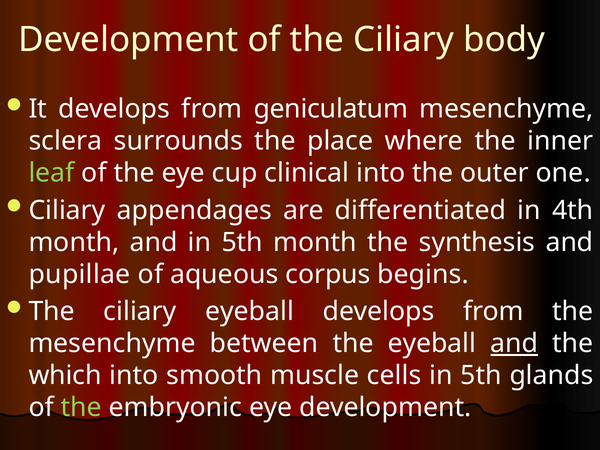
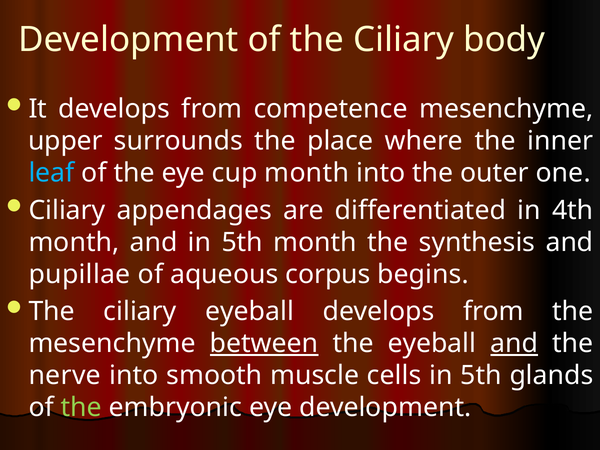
geniculatum: geniculatum -> competence
sclera: sclera -> upper
leaf colour: light green -> light blue
cup clinical: clinical -> month
between underline: none -> present
which: which -> nerve
